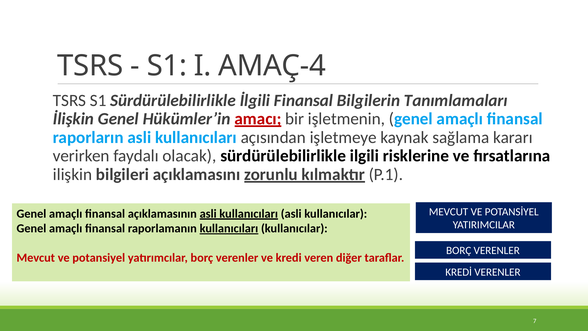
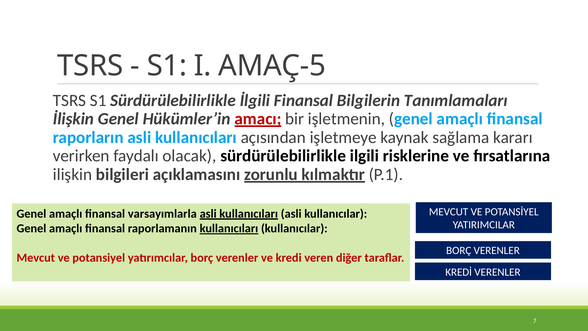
AMAÇ-4: AMAÇ-4 -> AMAÇ-5
açıklamasının: açıklamasının -> varsayımlarla
